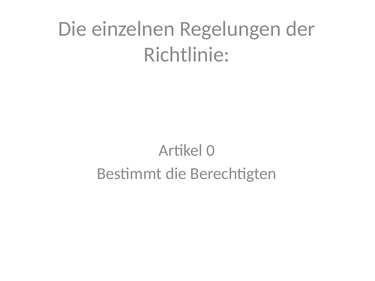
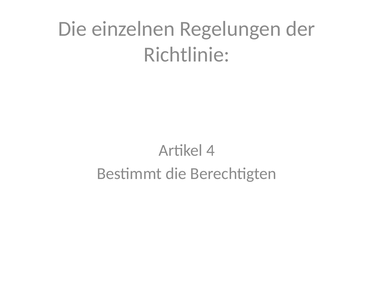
0: 0 -> 4
